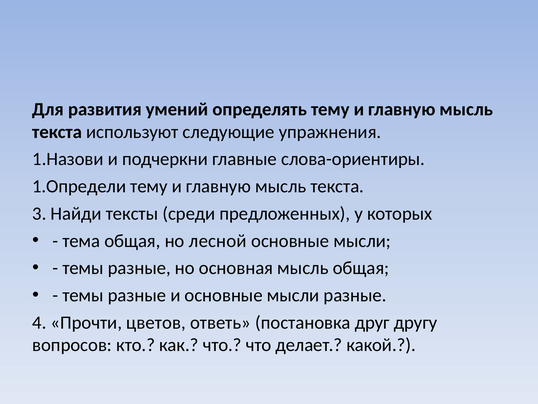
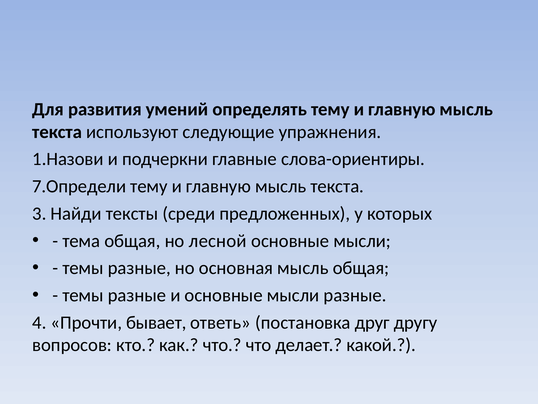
1.Определи: 1.Определи -> 7.Определи
цветов: цветов -> бывает
